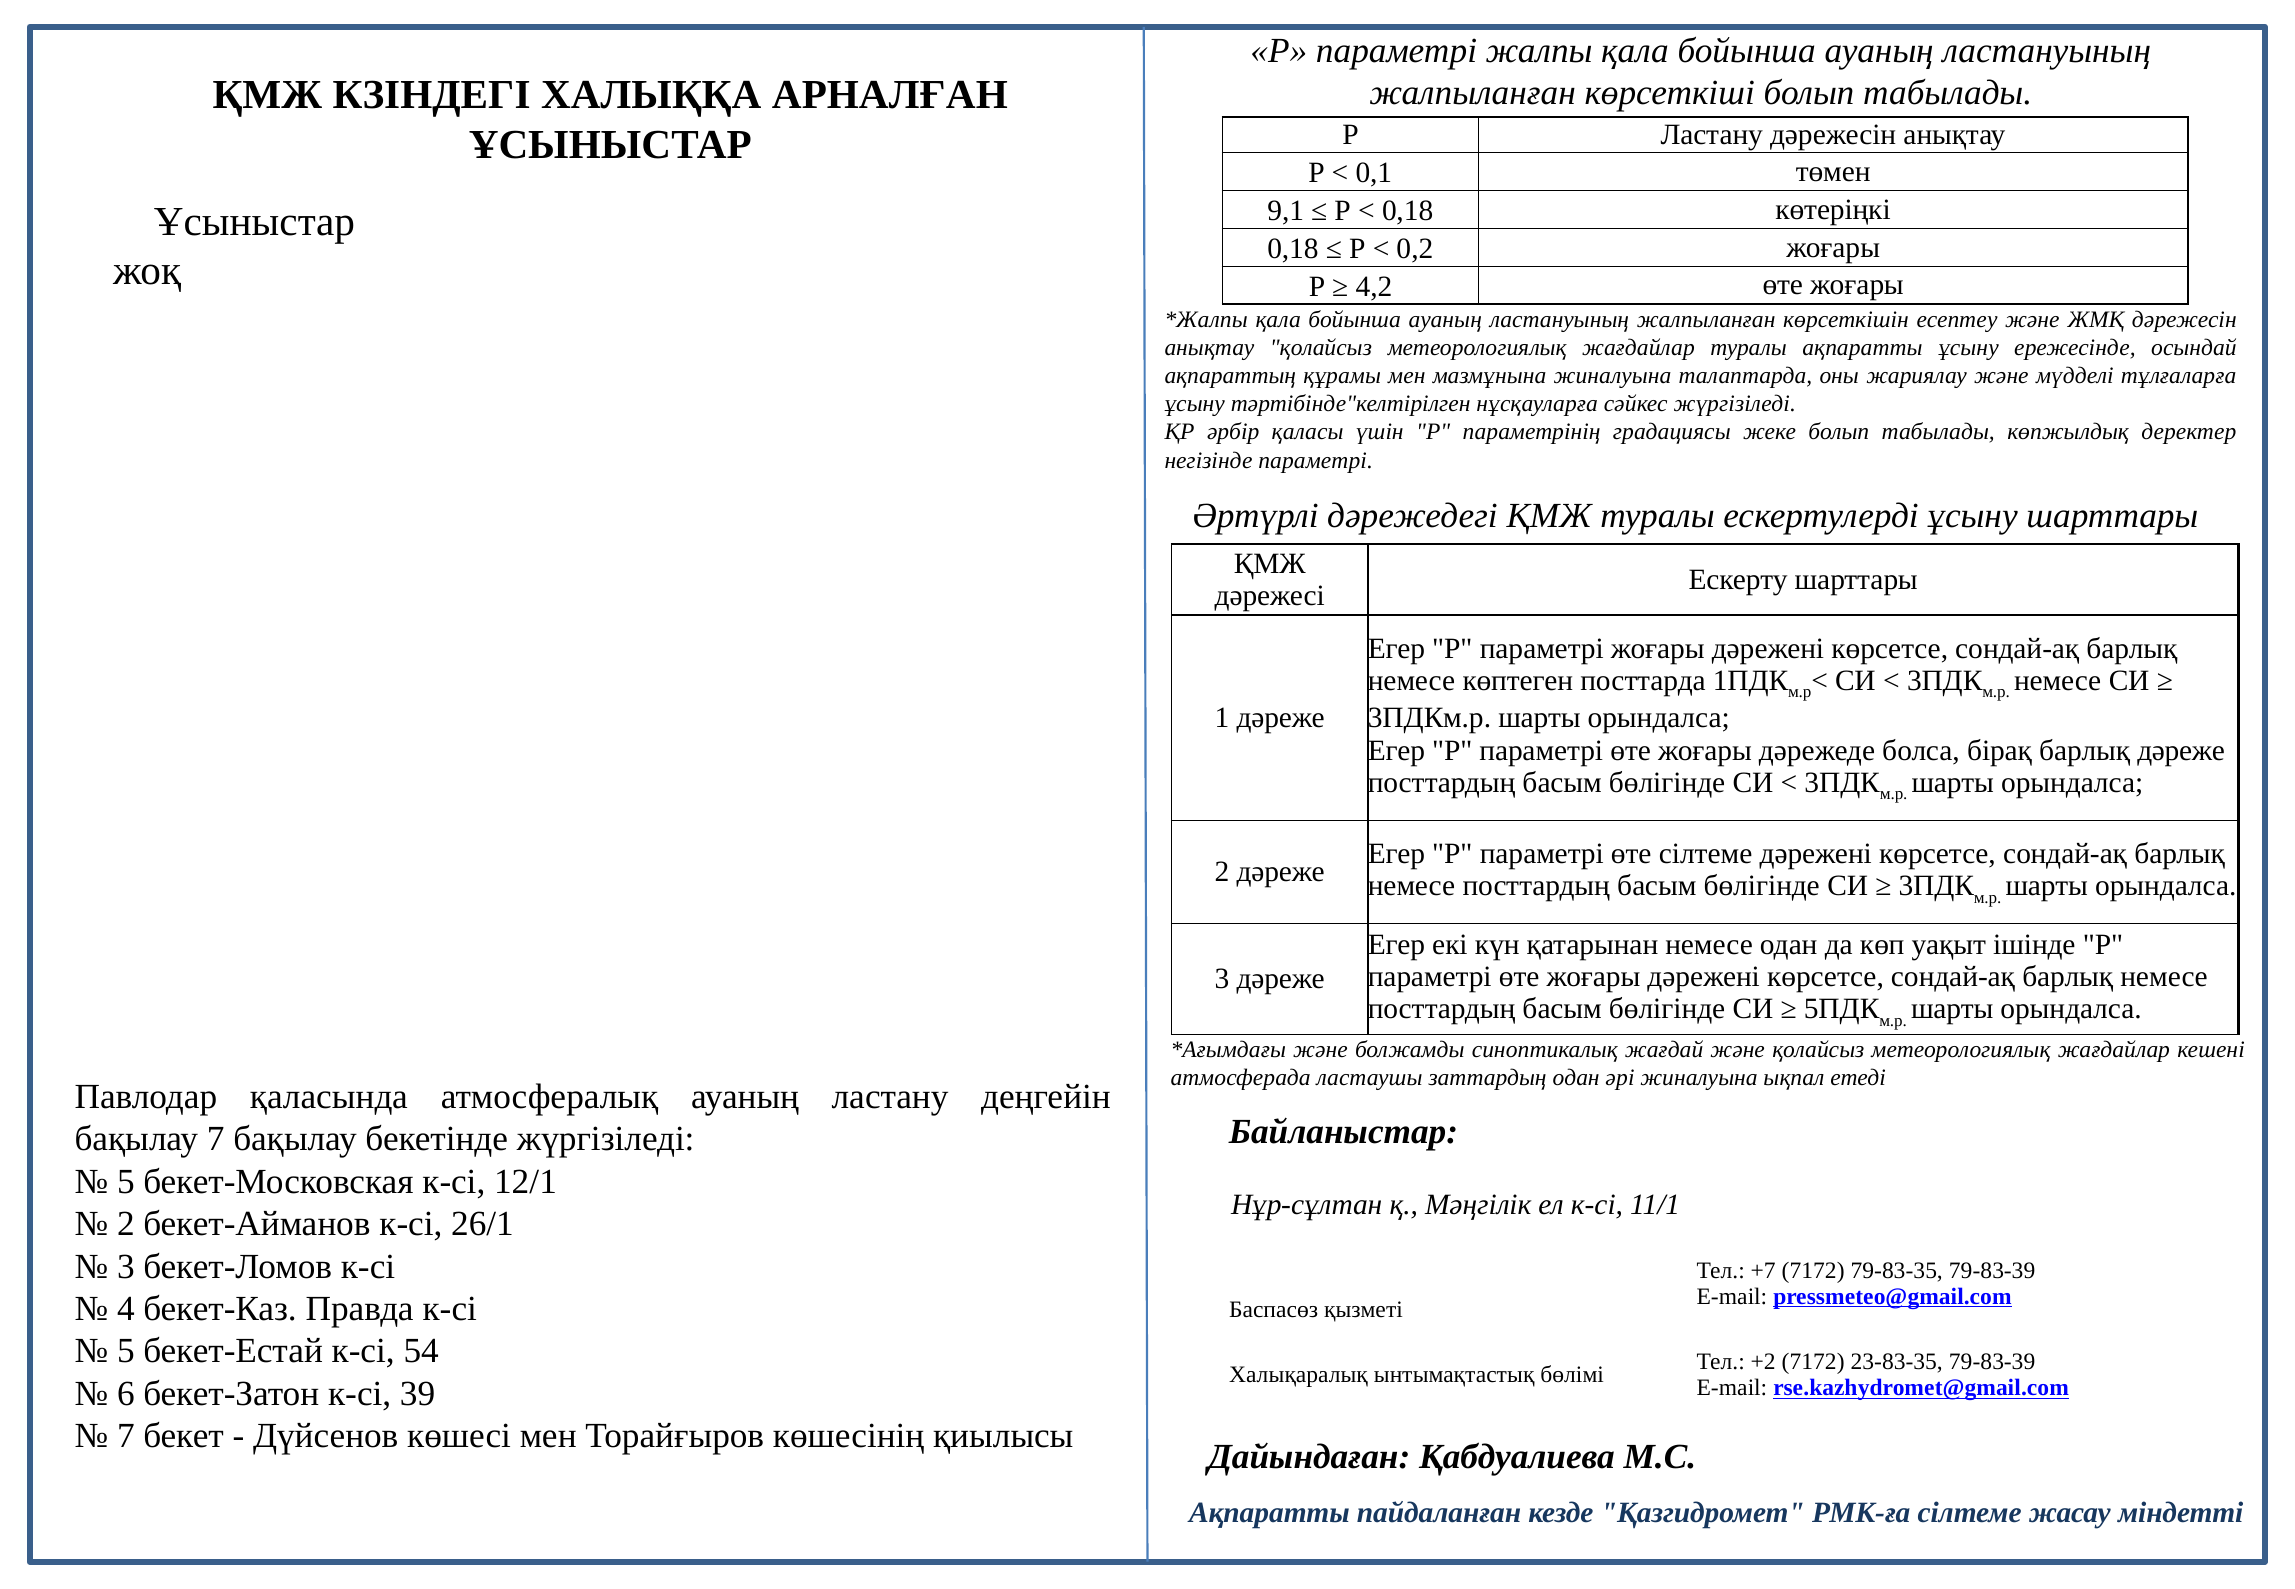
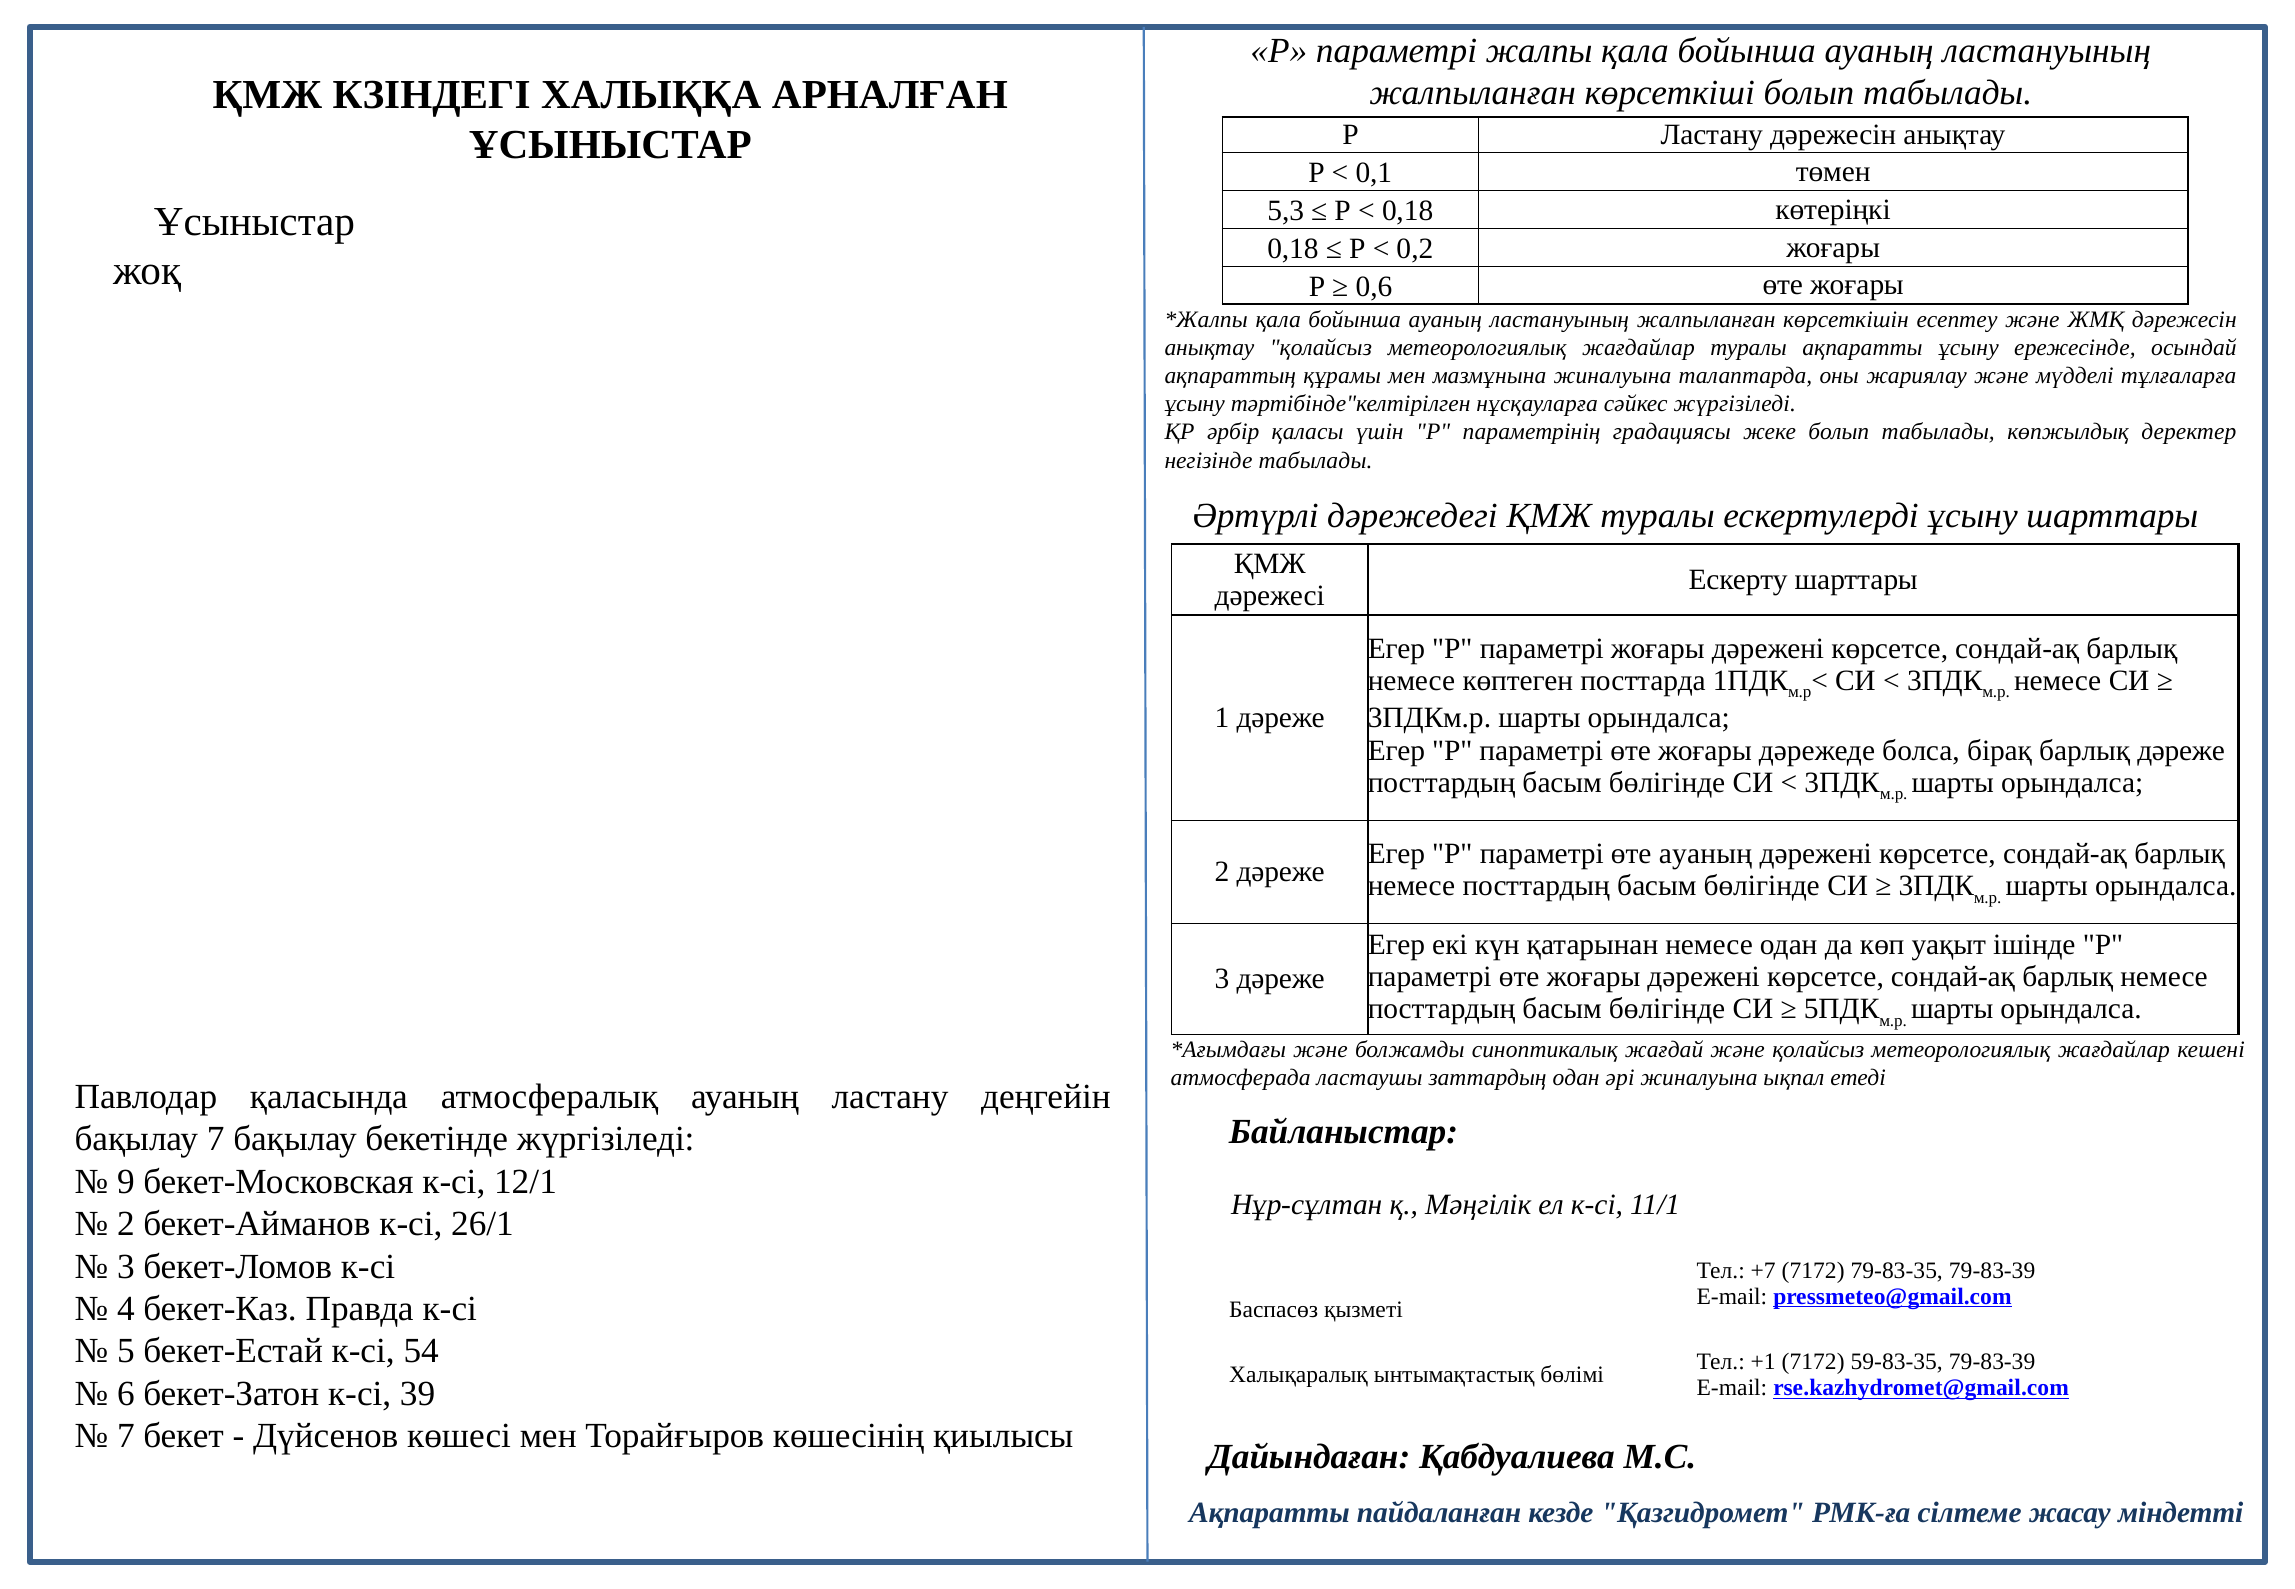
9,1: 9,1 -> 5,3
4,2: 4,2 -> 0,6
негізінде параметрі: параметрі -> табылады
өте сілтеме: сілтеме -> ауаның
5 at (126, 1182): 5 -> 9
+2: +2 -> +1
23-83-35: 23-83-35 -> 59-83-35
